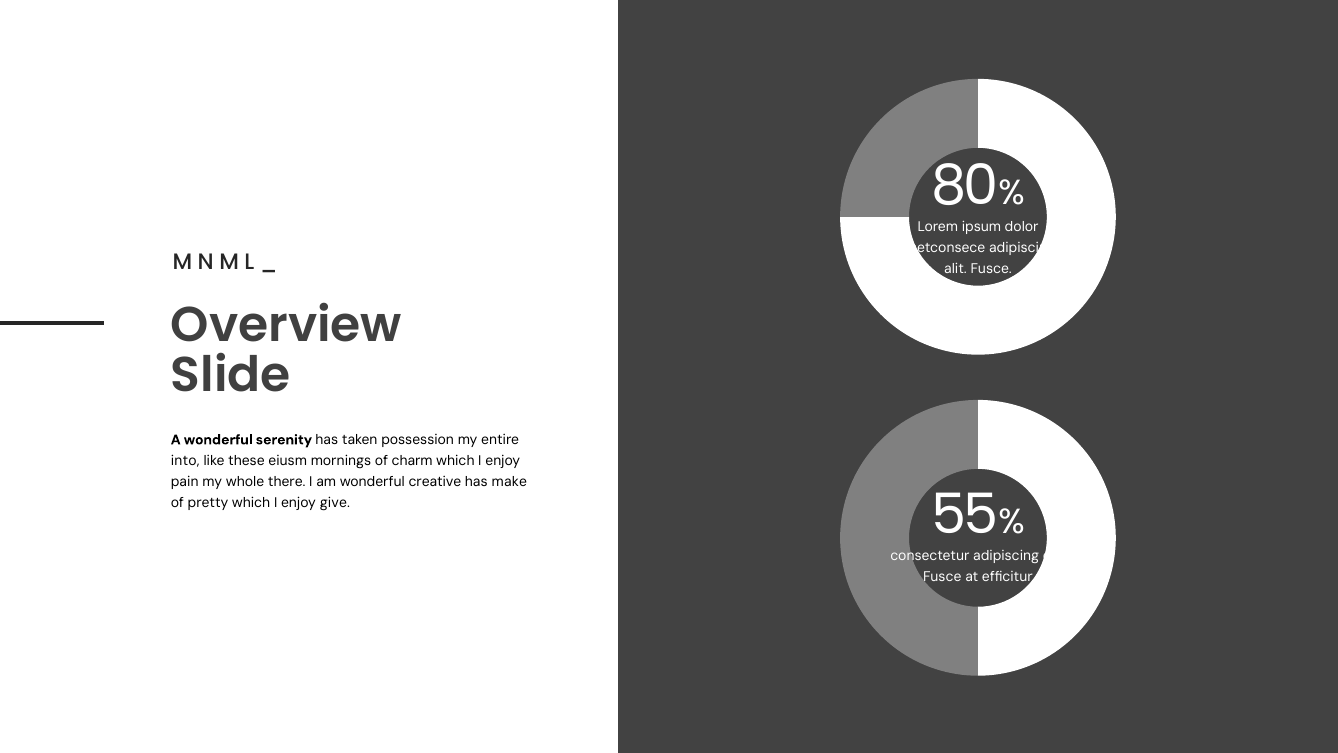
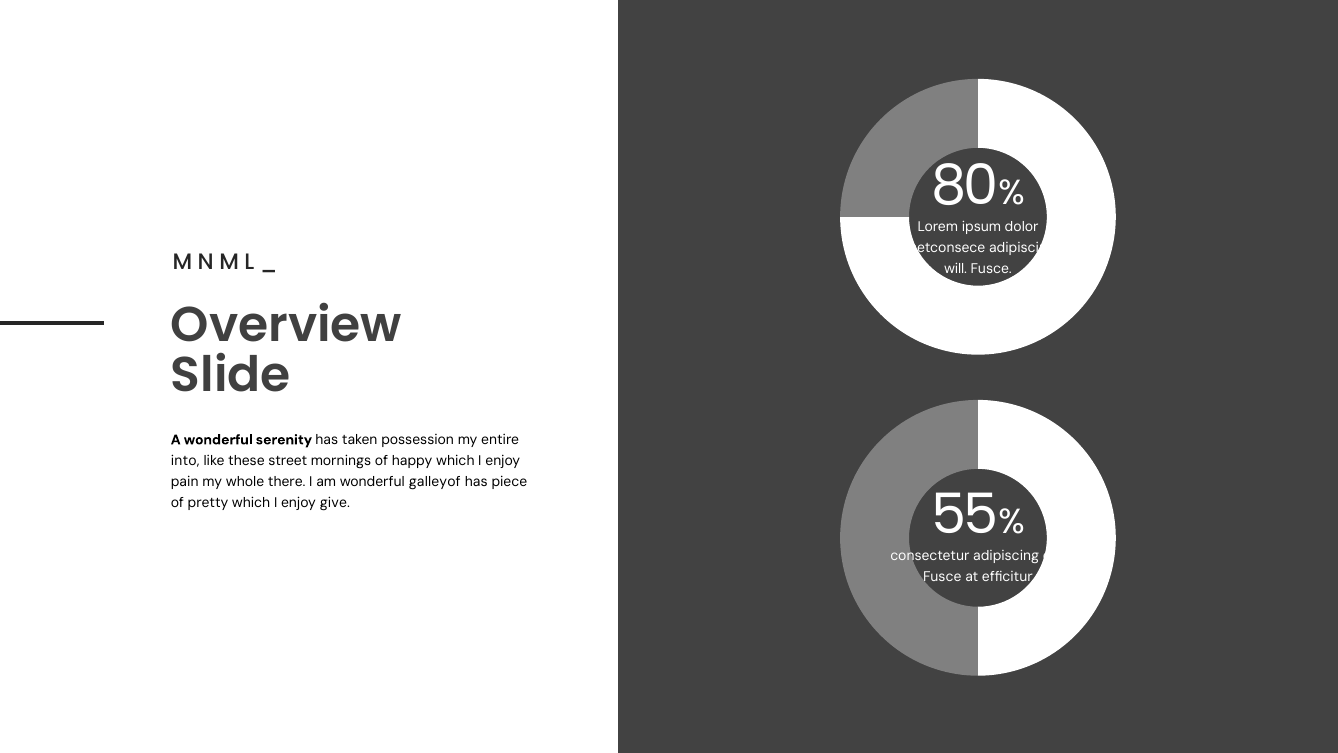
alit: alit -> will
eiusm: eiusm -> street
charm: charm -> happy
creative: creative -> galleyof
make: make -> piece
